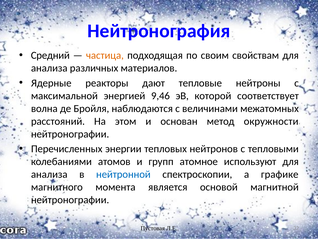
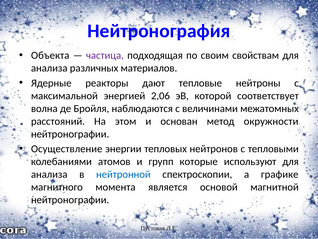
Средний: Средний -> Объекта
частица colour: orange -> purple
9,46: 9,46 -> 2,06
Перечисленных: Перечисленных -> Осуществление
атомное: атомное -> которые
